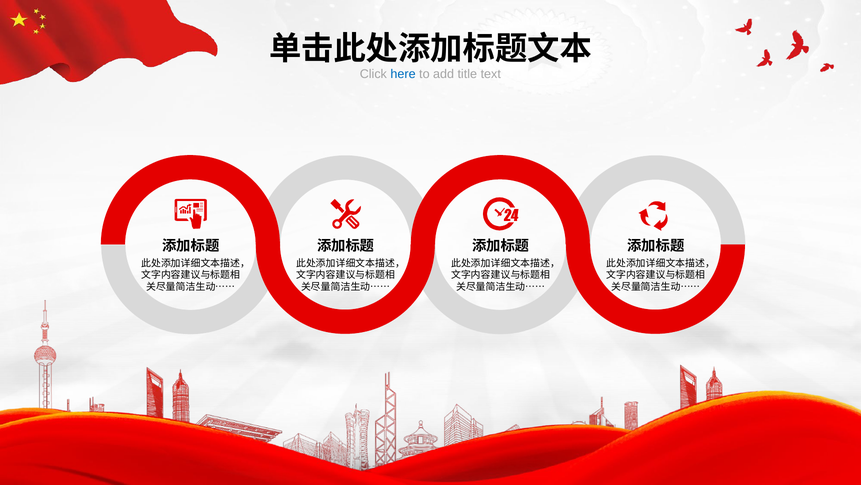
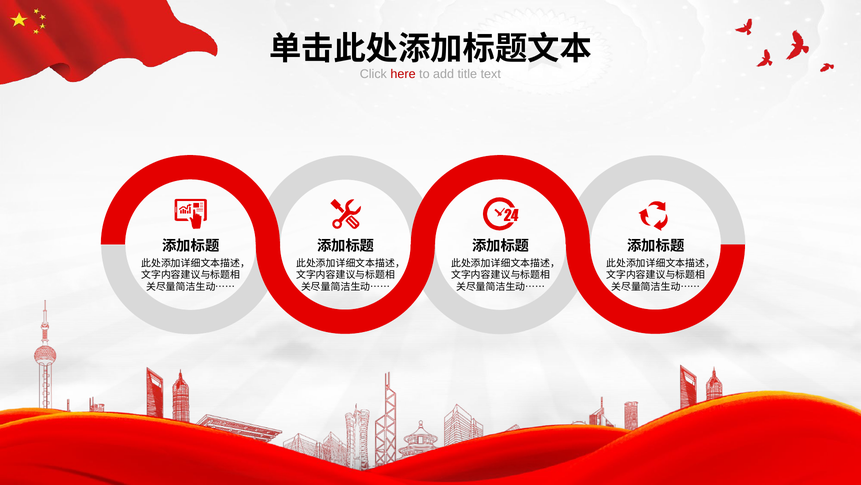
here colour: blue -> red
